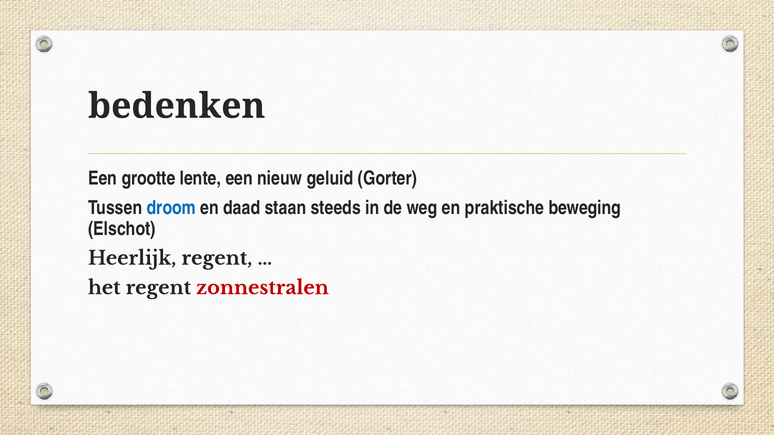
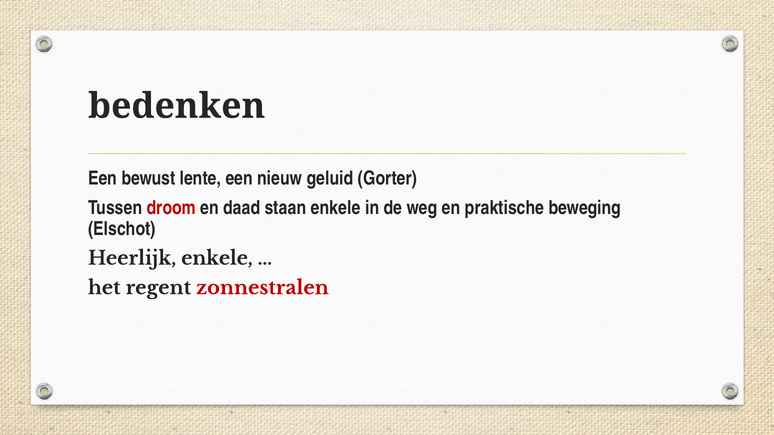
grootte: grootte -> bewust
droom colour: blue -> red
staan steeds: steeds -> enkele
Heerlijk regent: regent -> enkele
